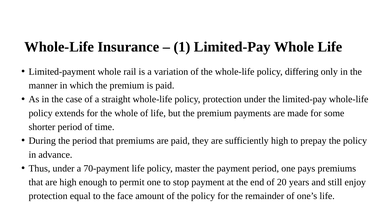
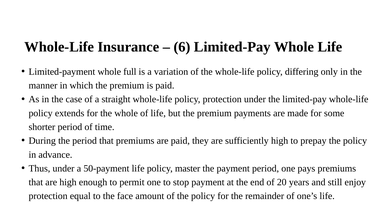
1: 1 -> 6
rail: rail -> full
70-payment: 70-payment -> 50-payment
